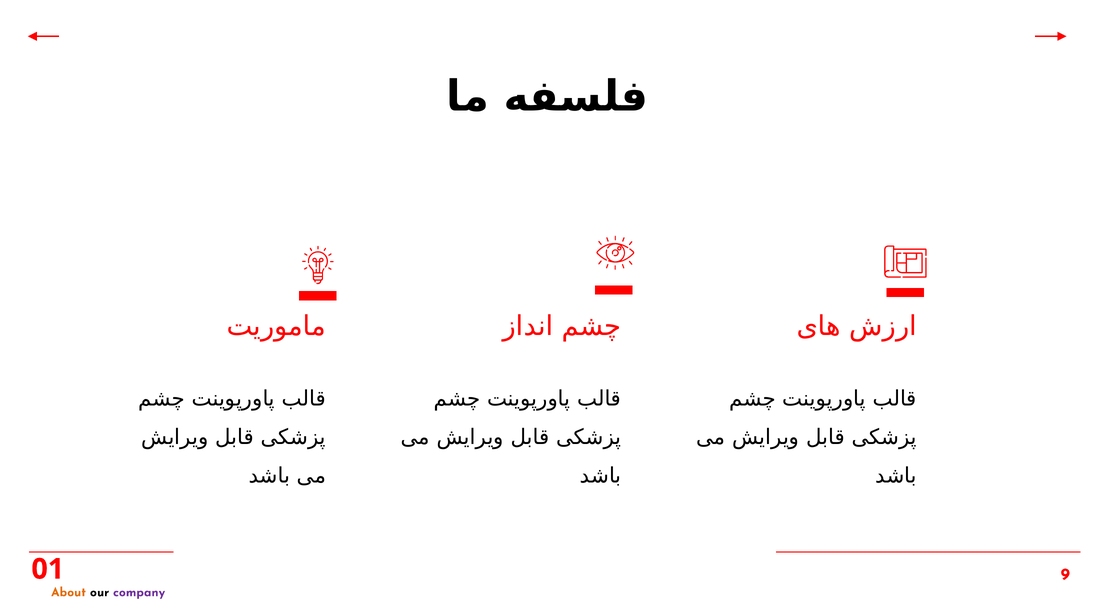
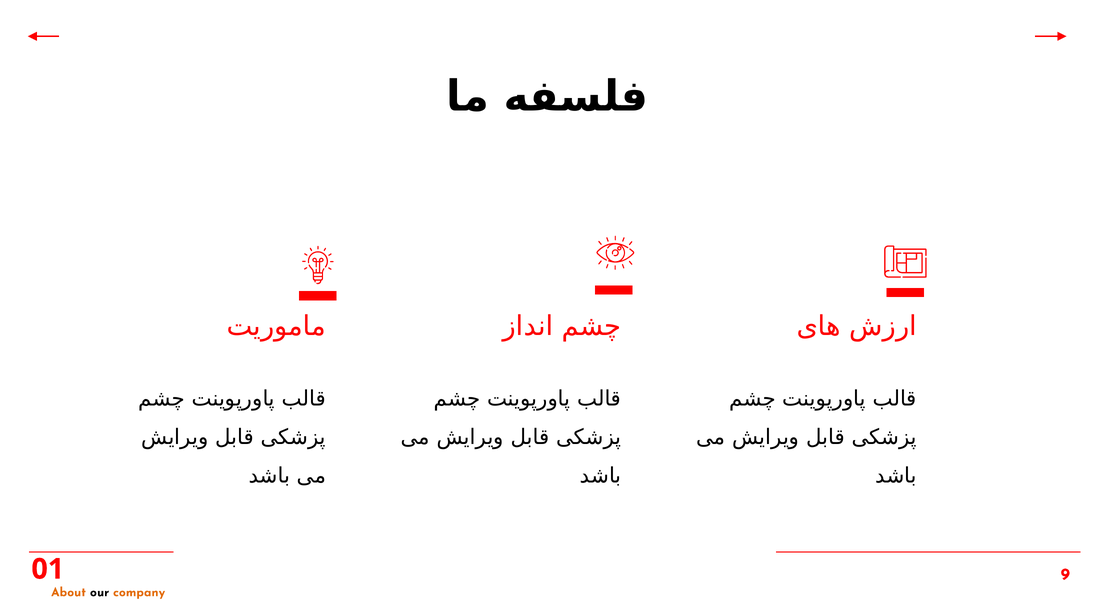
company colour: purple -> orange
